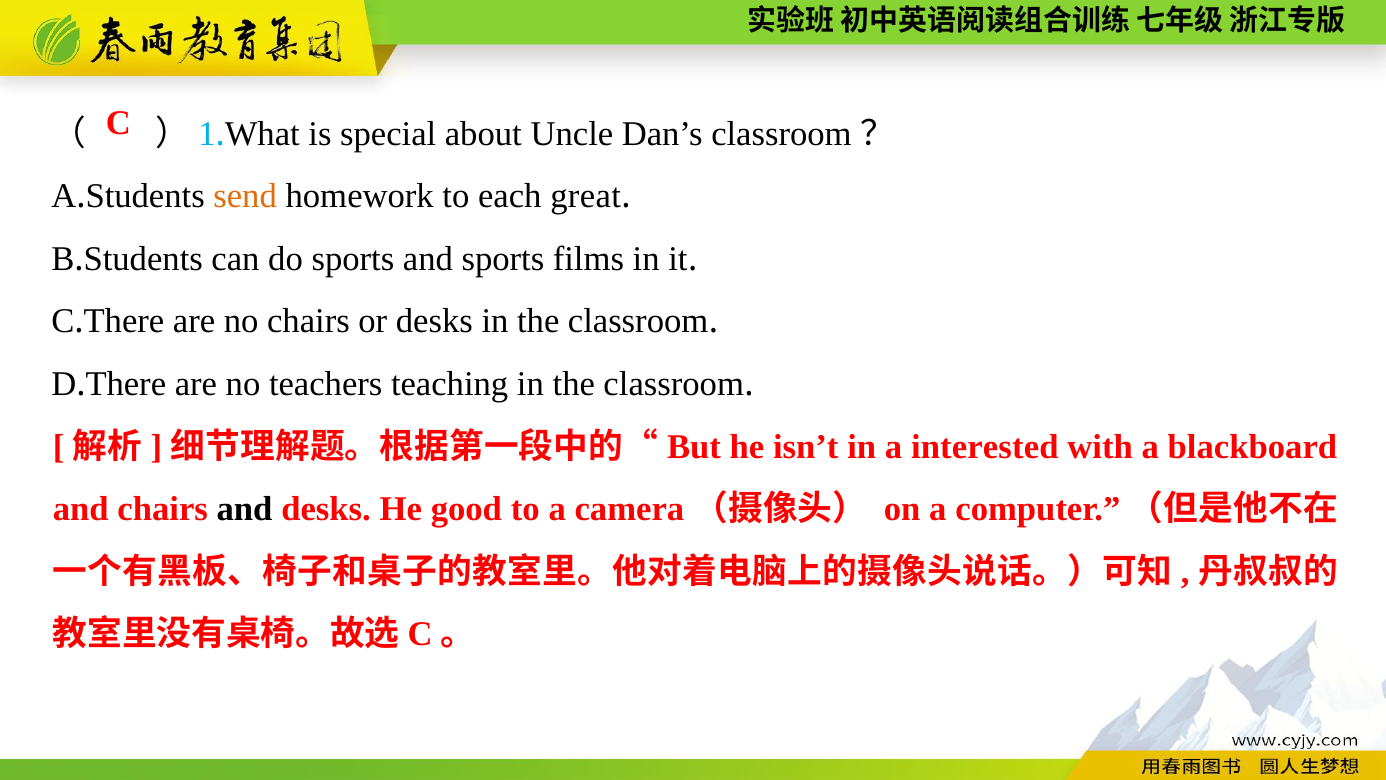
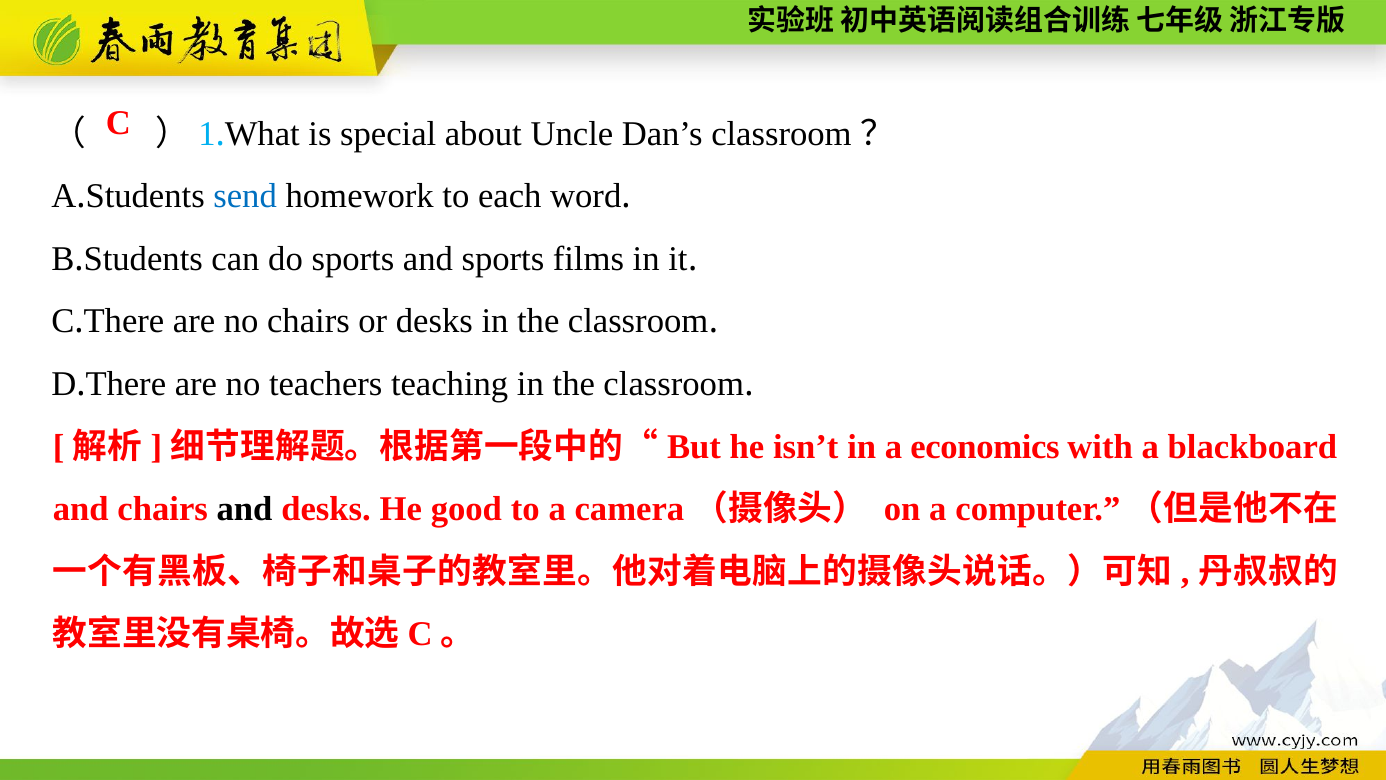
send colour: orange -> blue
great: great -> word
interested: interested -> economics
